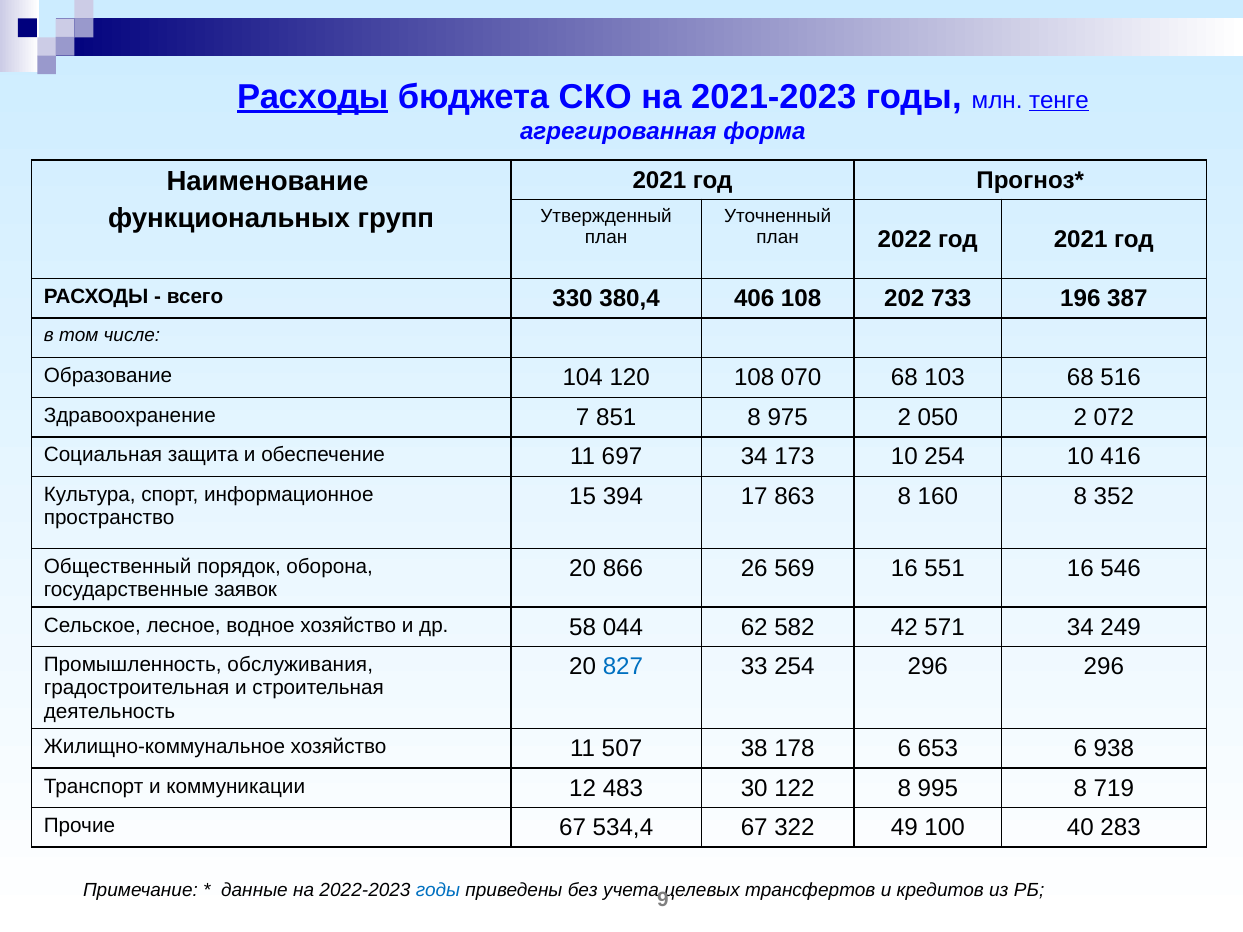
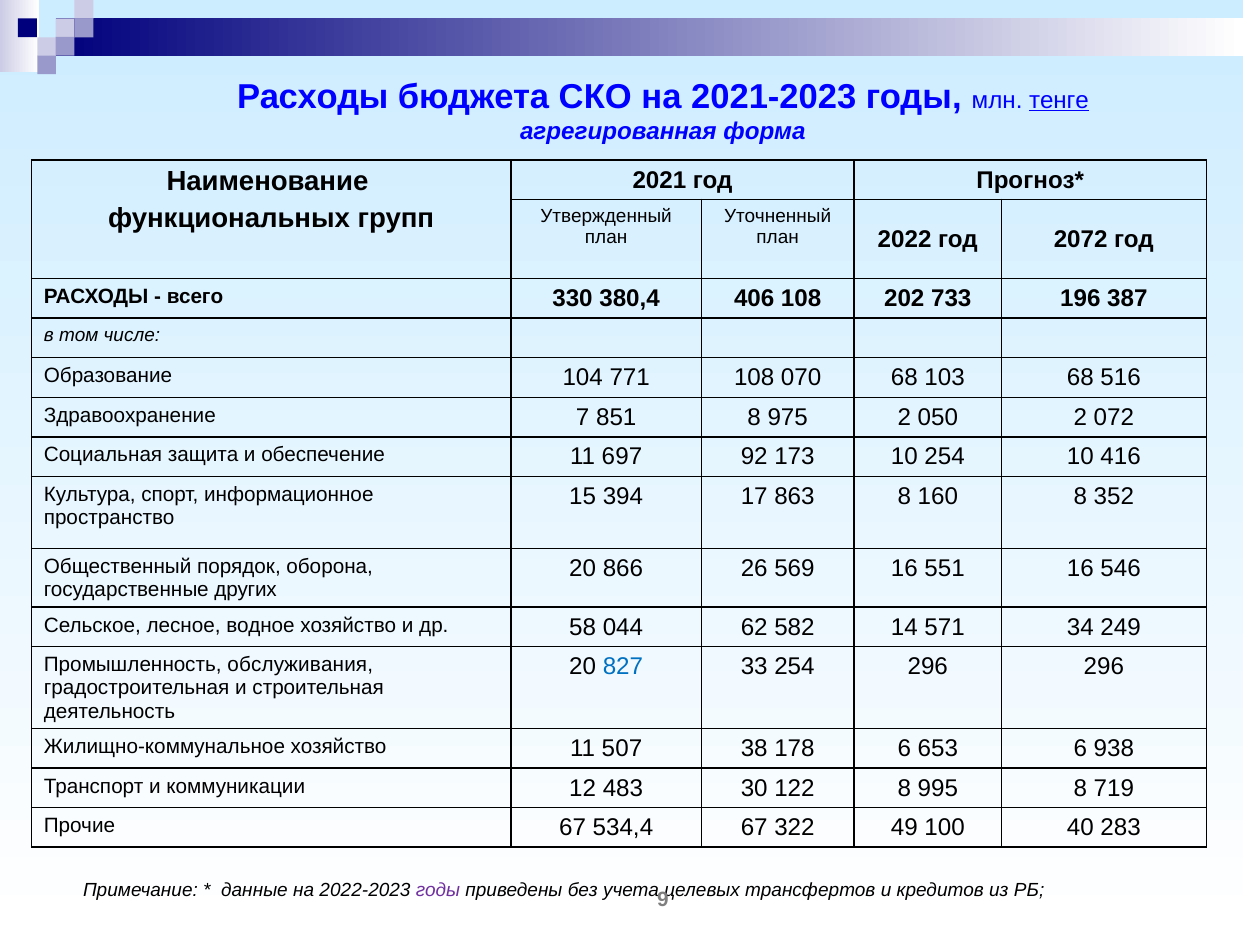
Расходы at (313, 97) underline: present -> none
год 2021: 2021 -> 2072
120: 120 -> 771
697 34: 34 -> 92
заявок: заявок -> других
42: 42 -> 14
годы at (438, 891) colour: blue -> purple
